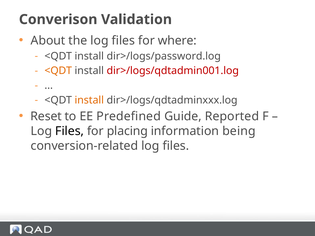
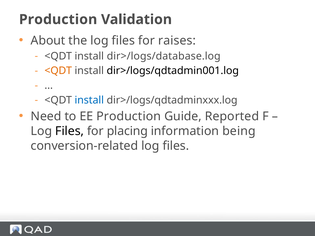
Converison at (58, 19): Converison -> Production
where: where -> raises
dir>/logs/password.log: dir>/logs/password.log -> dir>/logs/database.log
dir>/logs/qdtadmin001.log colour: red -> black
install at (89, 100) colour: orange -> blue
Reset: Reset -> Need
EE Predefined: Predefined -> Production
